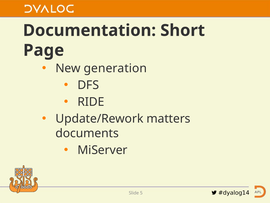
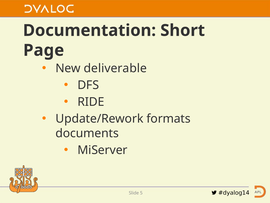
generation: generation -> deliverable
matters: matters -> formats
